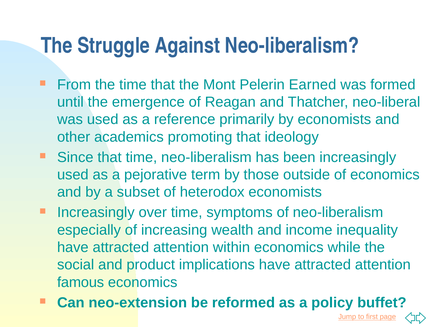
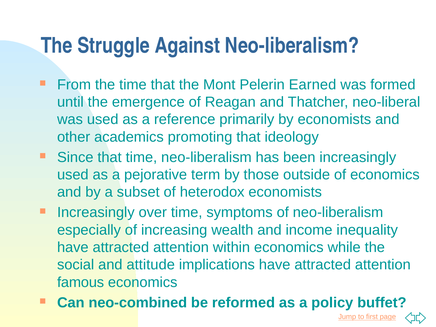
product: product -> attitude
neo-extension: neo-extension -> neo-combined
